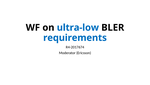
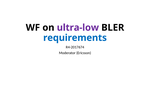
ultra-low colour: blue -> purple
